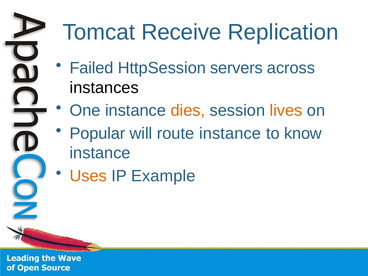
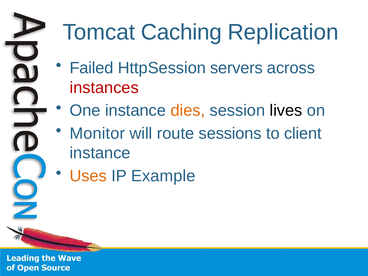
Receive: Receive -> Caching
instances colour: black -> red
lives colour: orange -> black
Popular: Popular -> Monitor
route instance: instance -> sessions
know: know -> client
